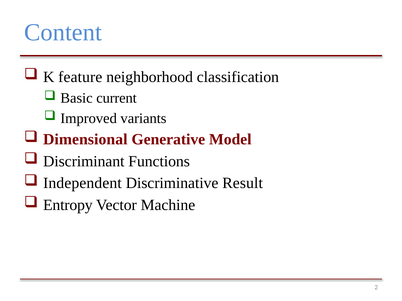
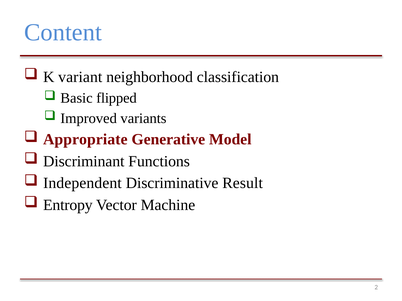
feature: feature -> variant
current: current -> flipped
Dimensional: Dimensional -> Appropriate
